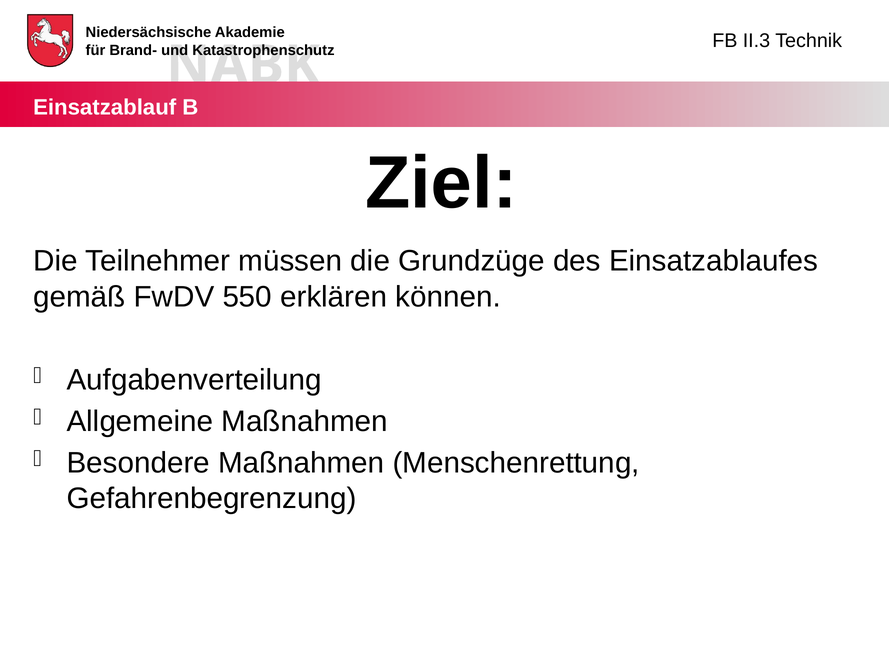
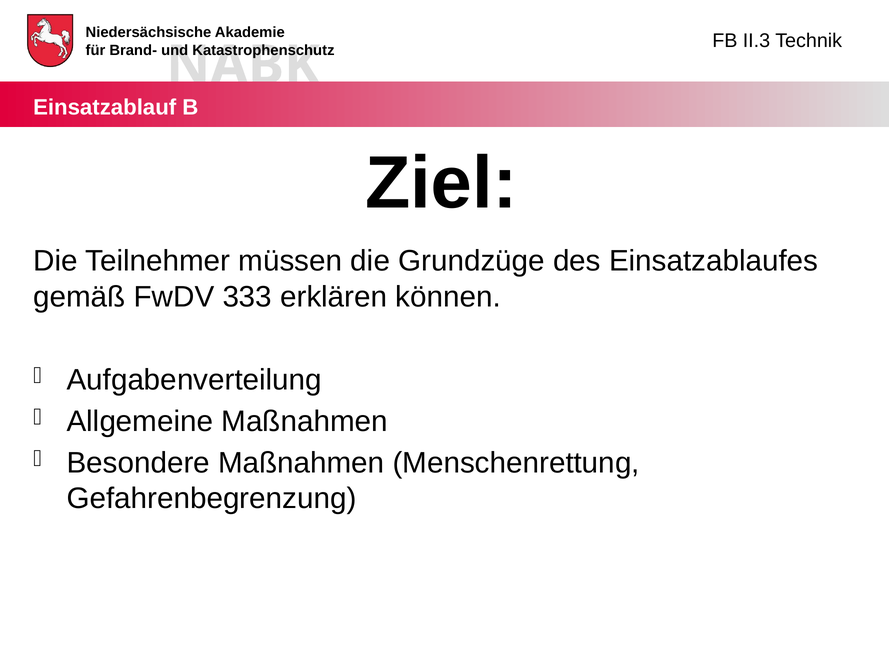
550: 550 -> 333
